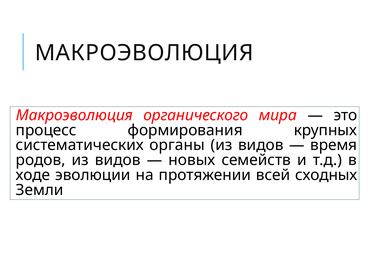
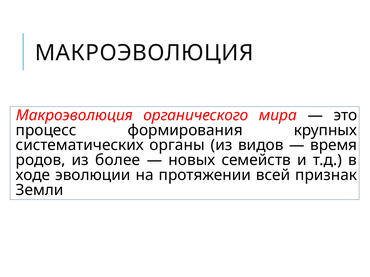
родов из видов: видов -> более
сходных: сходных -> признак
